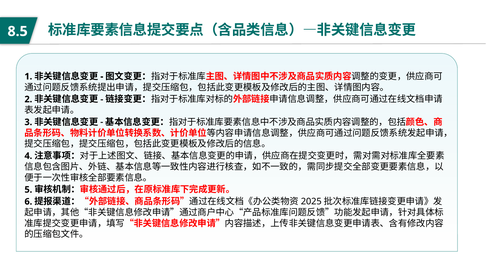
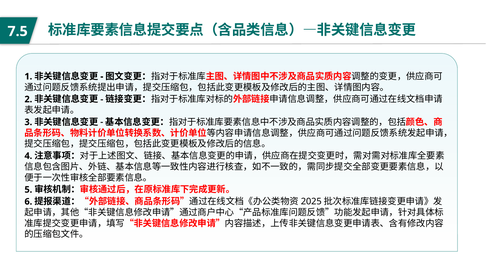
8.5: 8.5 -> 7.5
